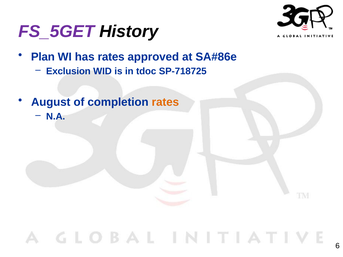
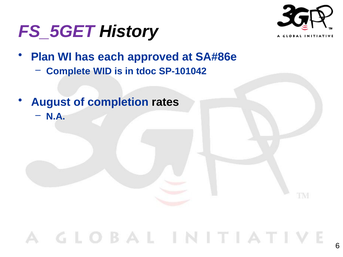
has rates: rates -> each
Exclusion: Exclusion -> Complete
SP-718725: SP-718725 -> SP-101042
rates at (165, 102) colour: orange -> black
